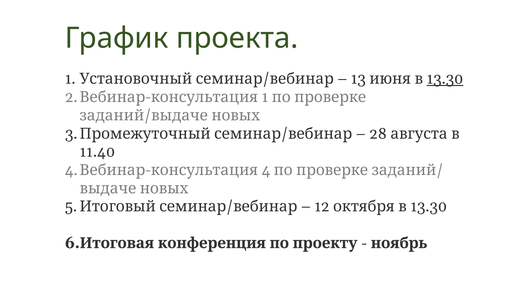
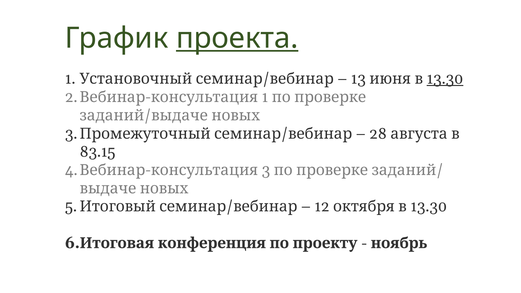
проекта underline: none -> present
11.40: 11.40 -> 83.15
4 at (266, 170): 4 -> 3
